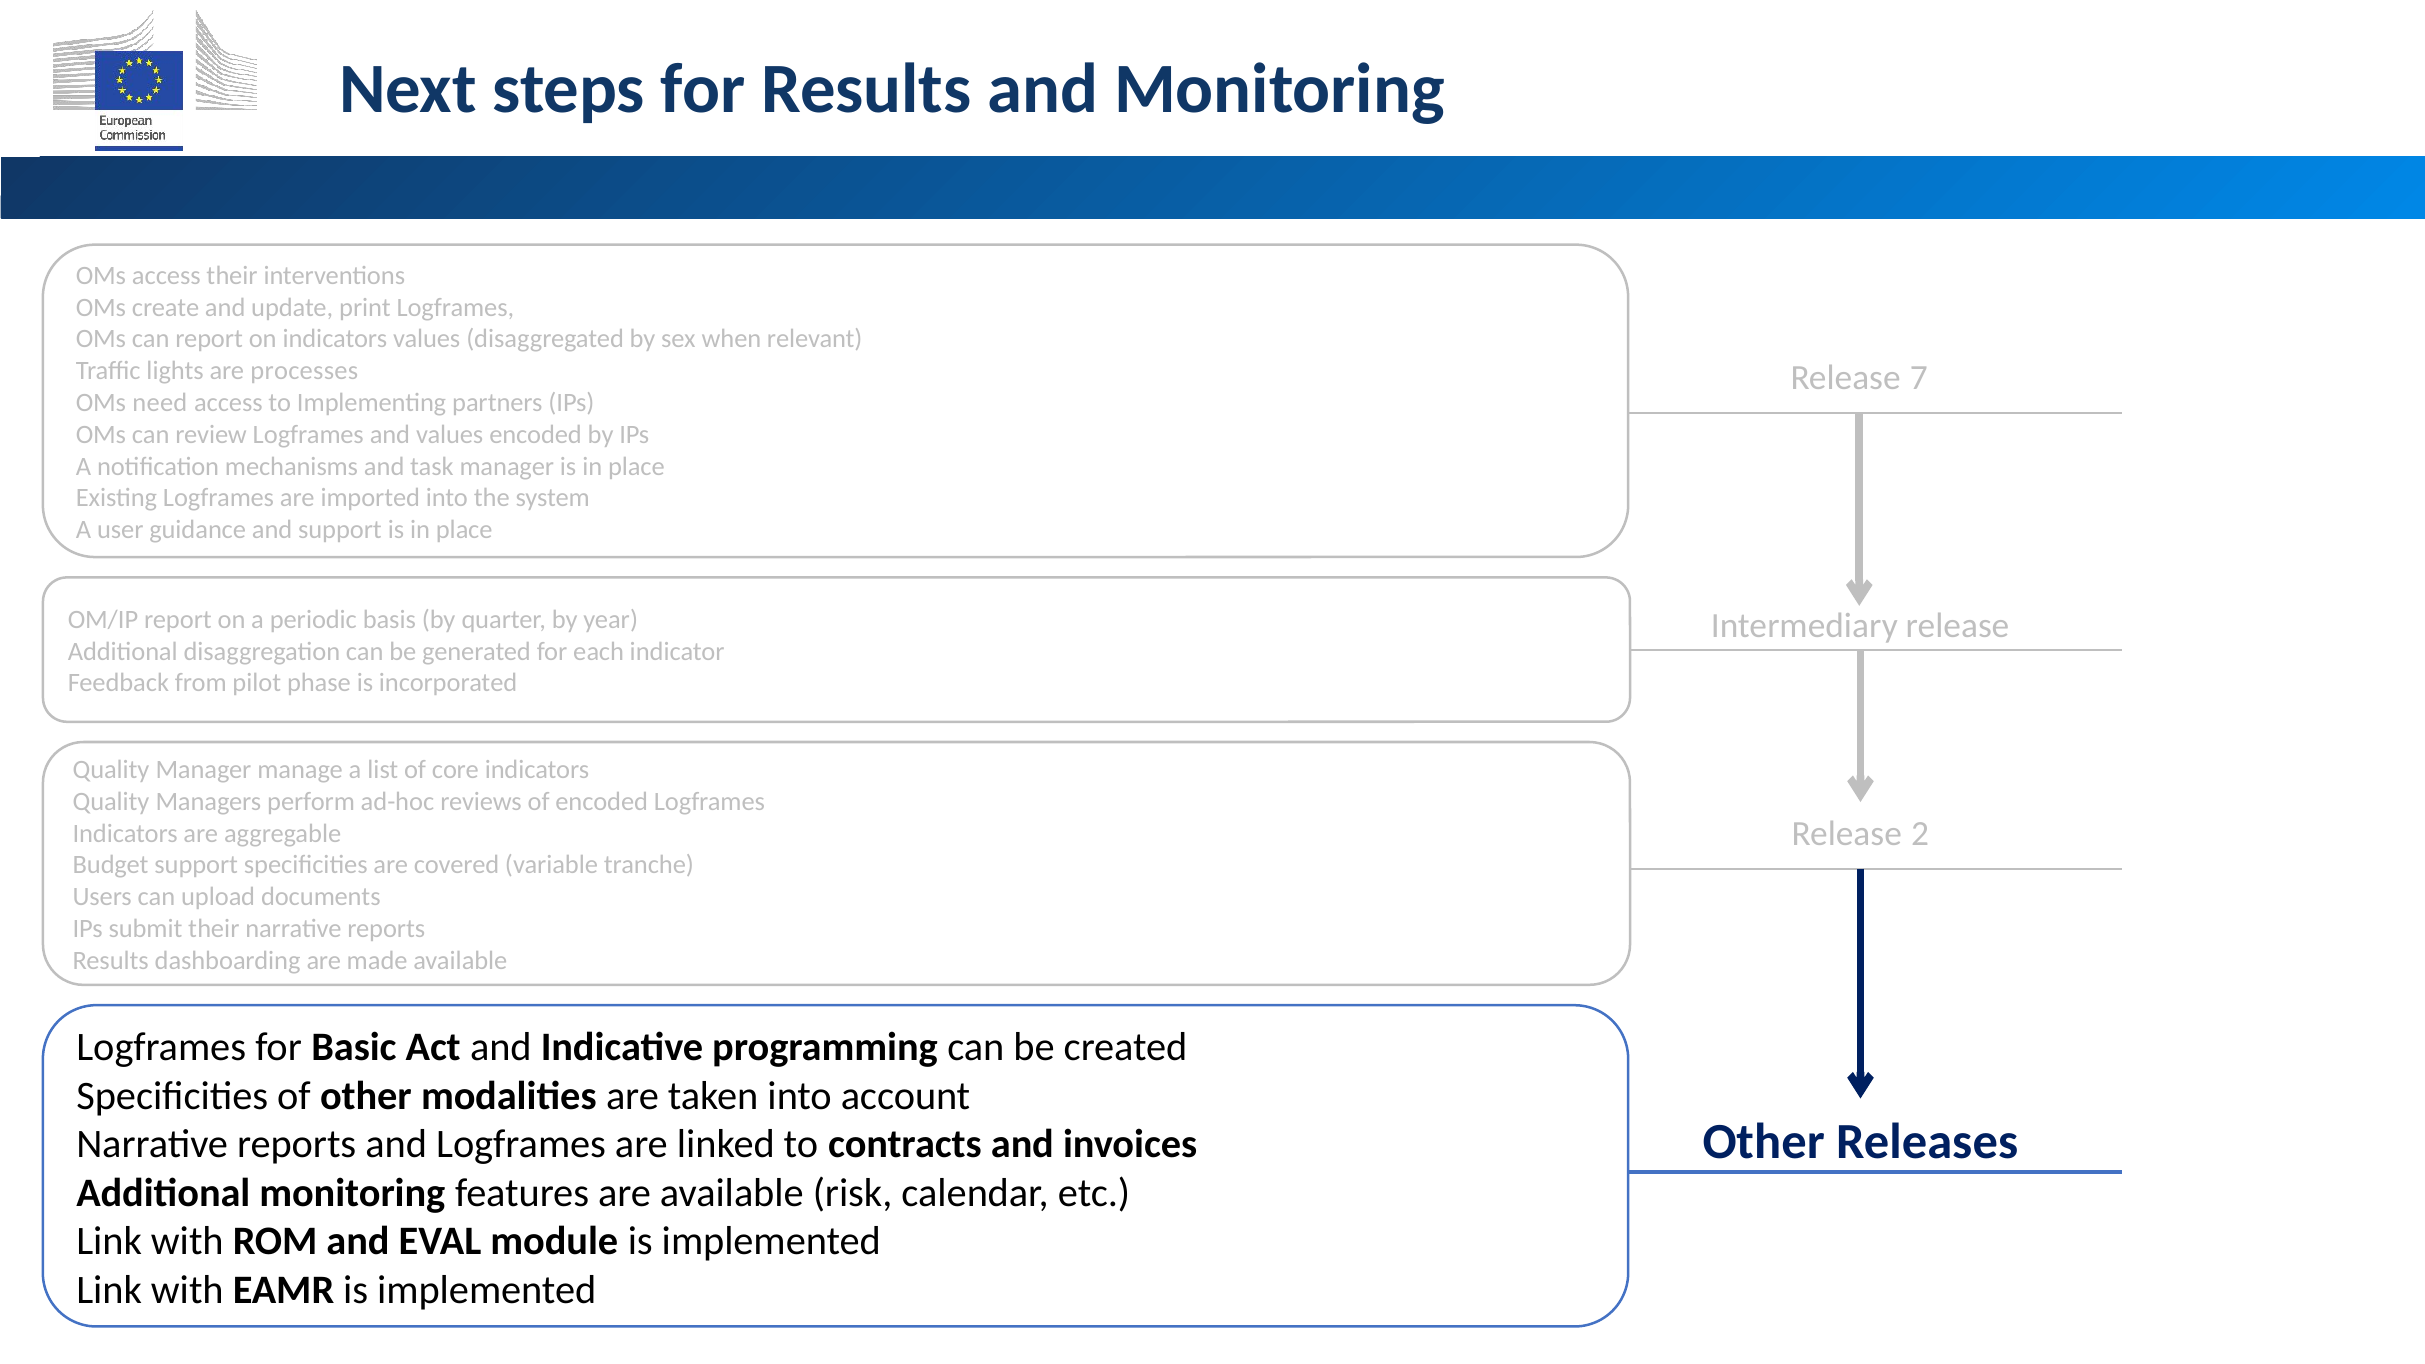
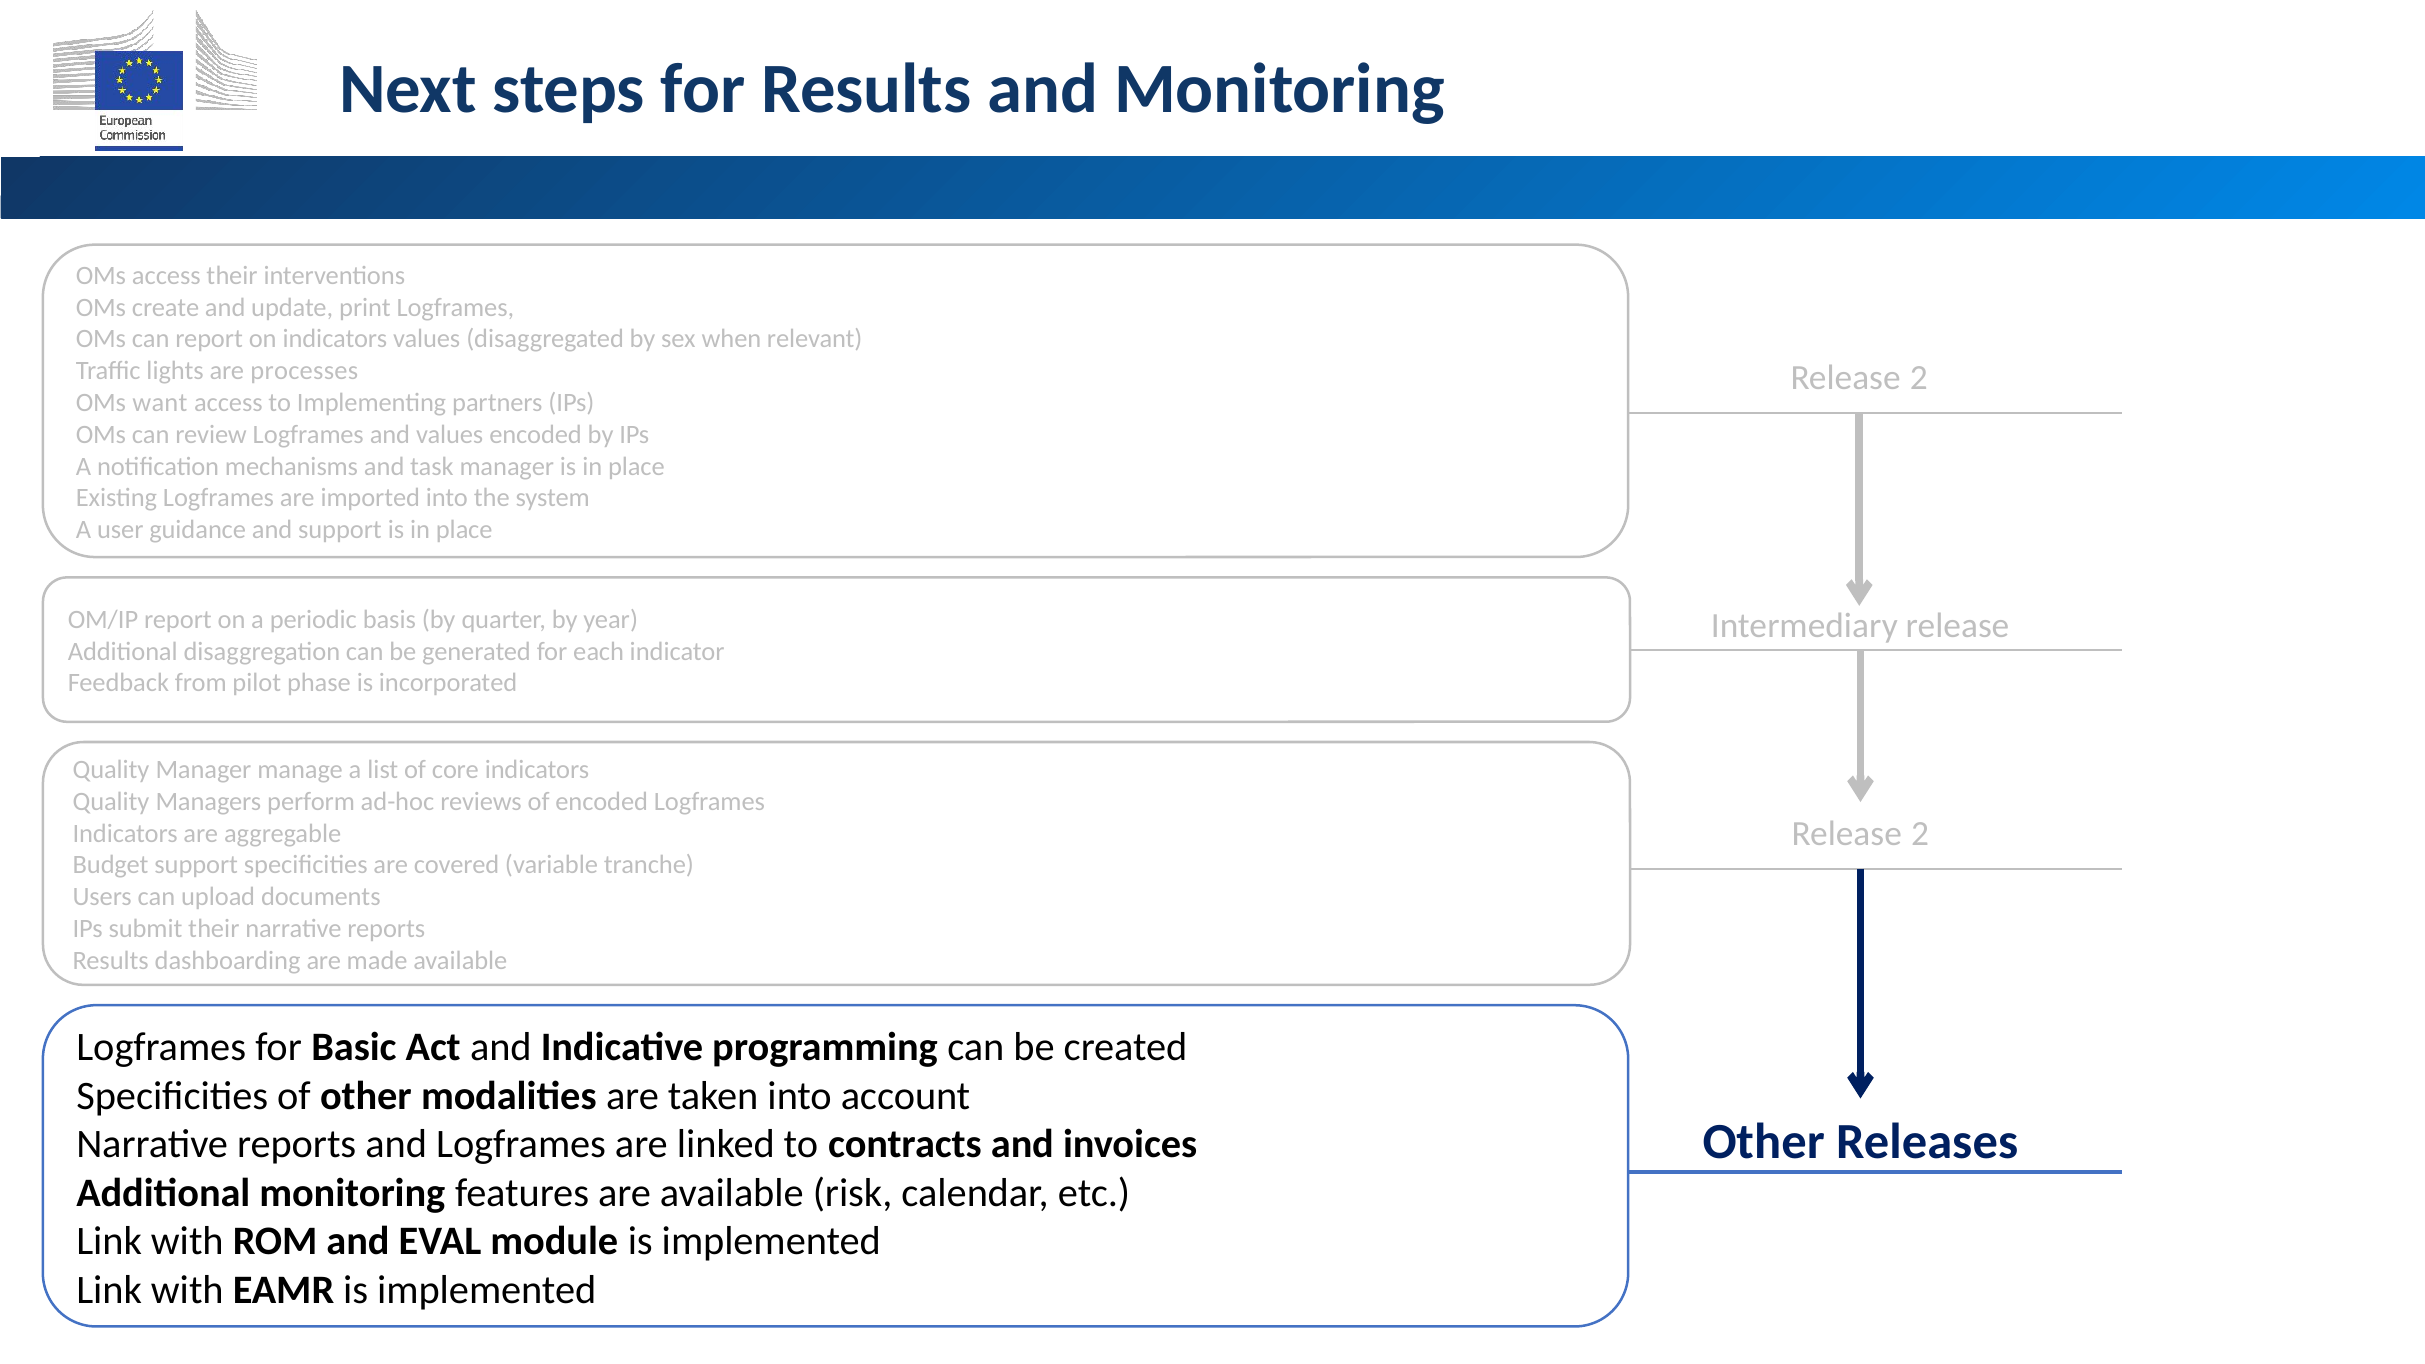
7 at (1919, 378): 7 -> 2
need: need -> want
